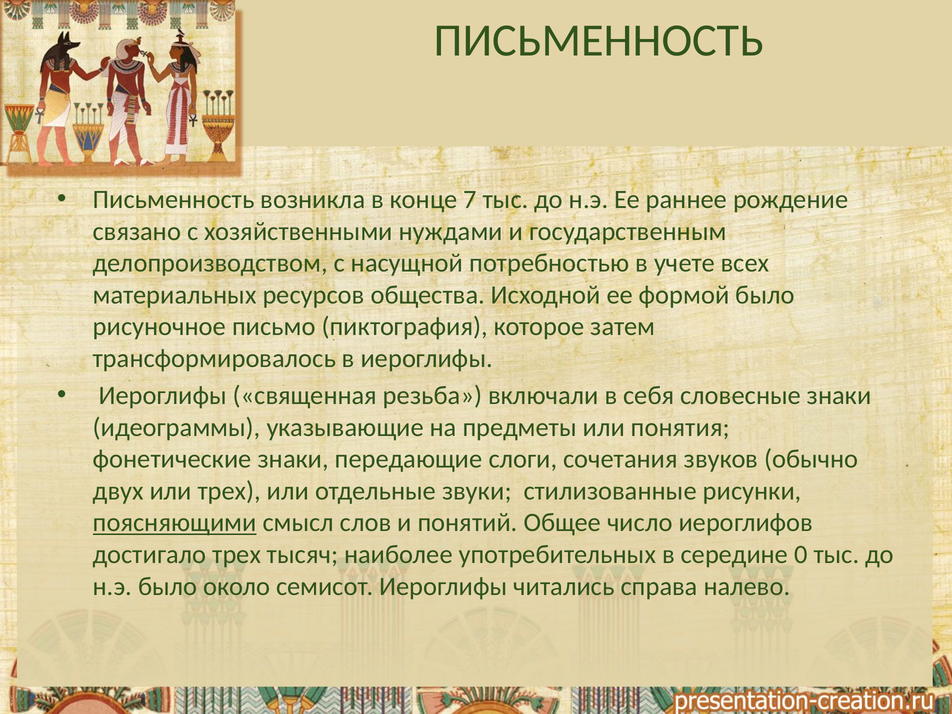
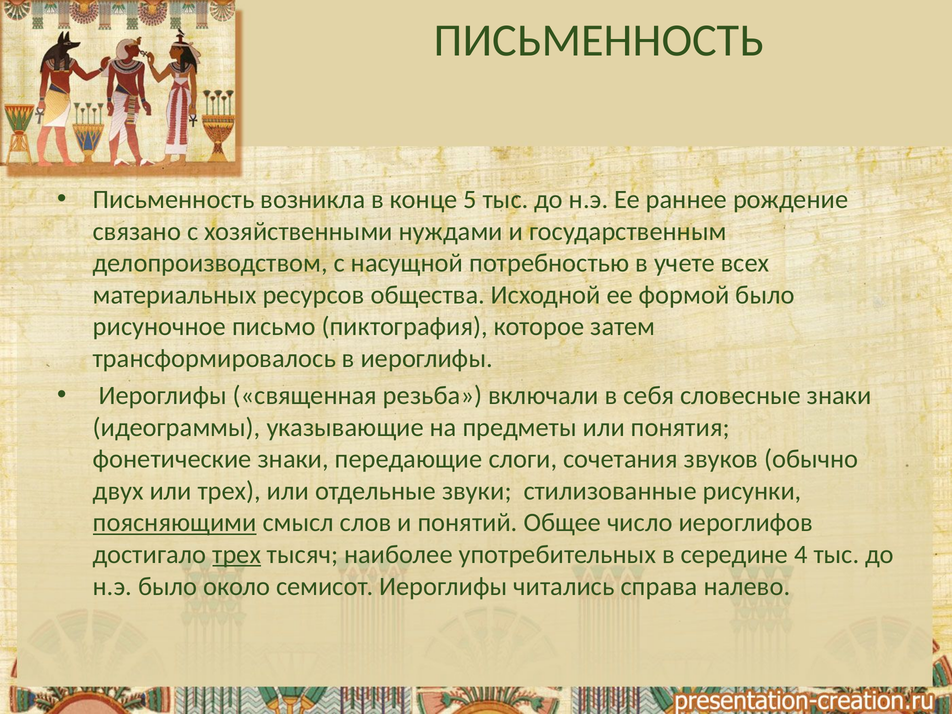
7: 7 -> 5
трех at (237, 554) underline: none -> present
0: 0 -> 4
